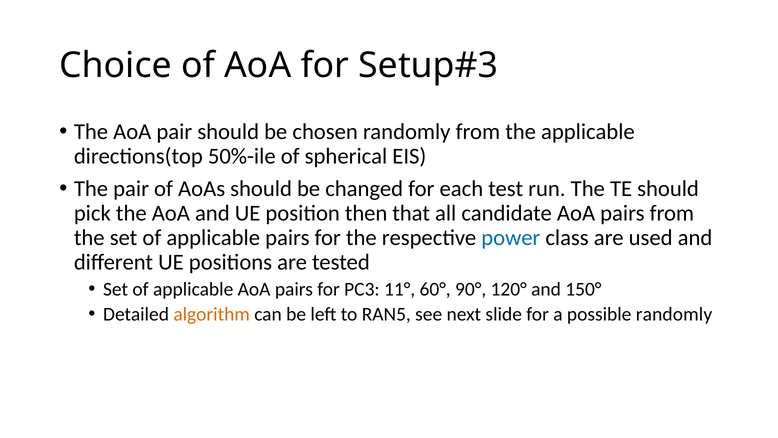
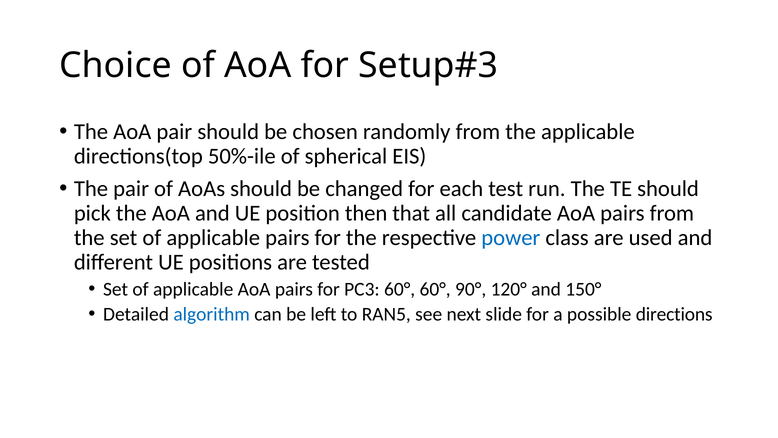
PC3 11°: 11° -> 60°
algorithm colour: orange -> blue
possible randomly: randomly -> directions
